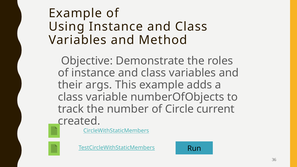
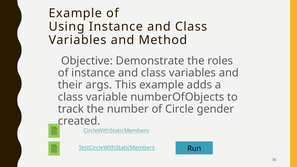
current: current -> gender
